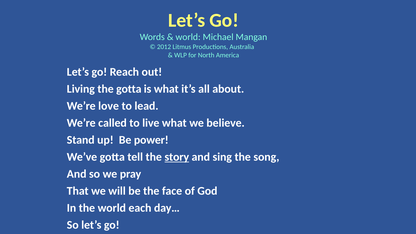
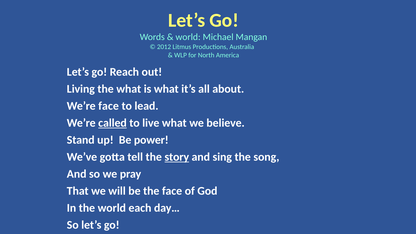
the gotta: gotta -> what
We’re love: love -> face
called underline: none -> present
